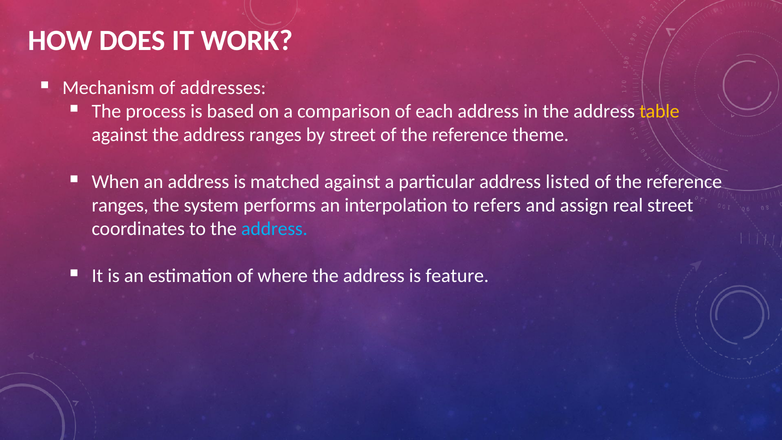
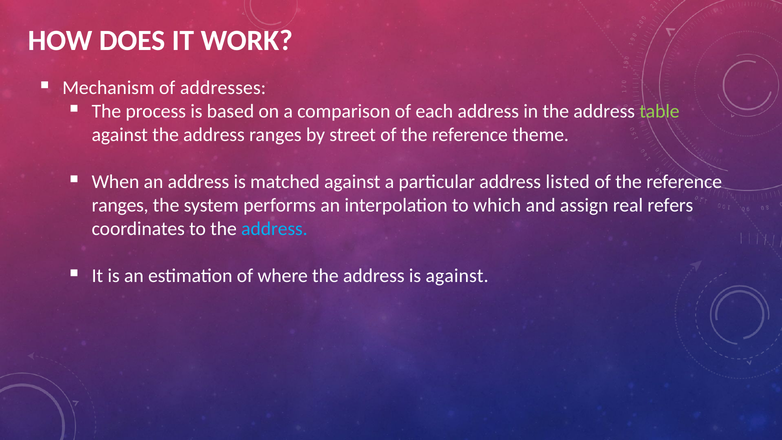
table colour: yellow -> light green
refers: refers -> which
real street: street -> refers
is feature: feature -> against
